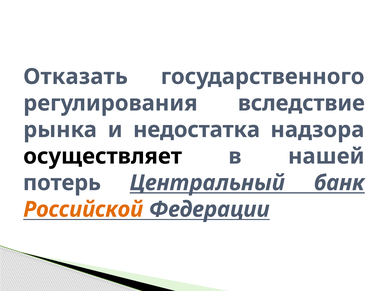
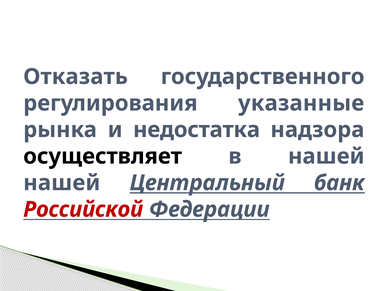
вследствие: вследствие -> указанные
потерь at (62, 183): потерь -> нашей
Российской colour: orange -> red
